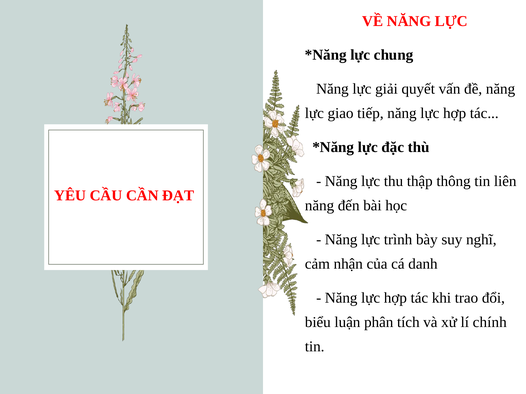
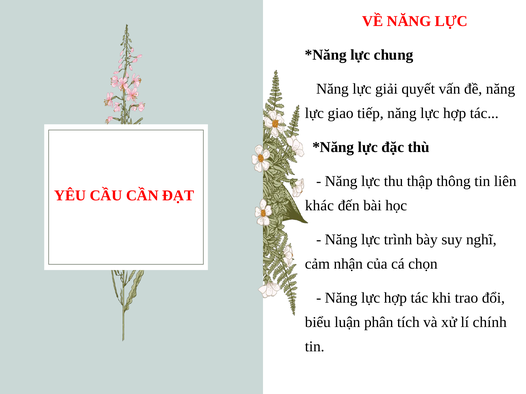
năng at (320, 206): năng -> khác
danh: danh -> chọn
